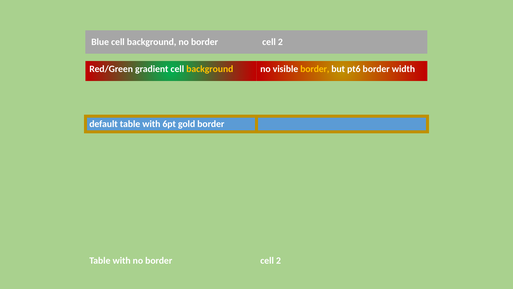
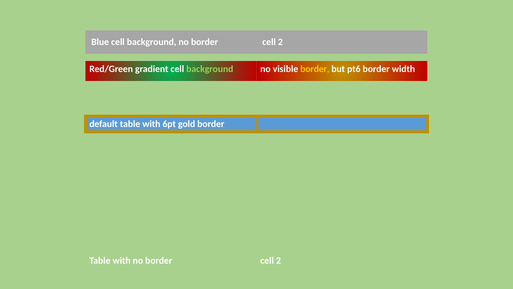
background at (210, 69) colour: yellow -> light green
